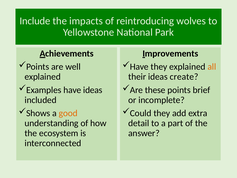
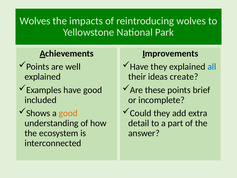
Include at (35, 21): Include -> Wolves
all colour: orange -> blue
have ideas: ideas -> good
